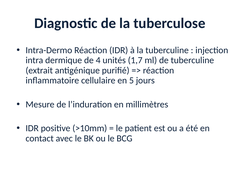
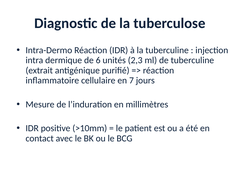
4: 4 -> 6
1,7: 1,7 -> 2,3
5: 5 -> 7
